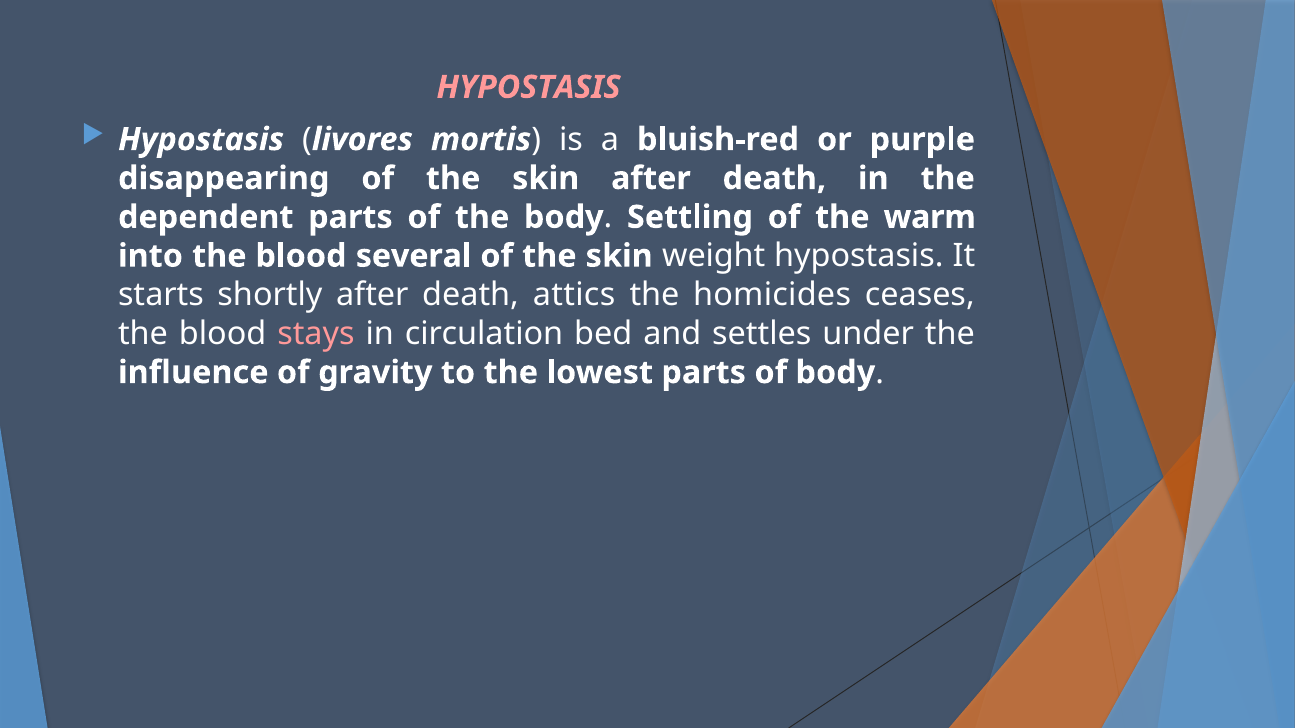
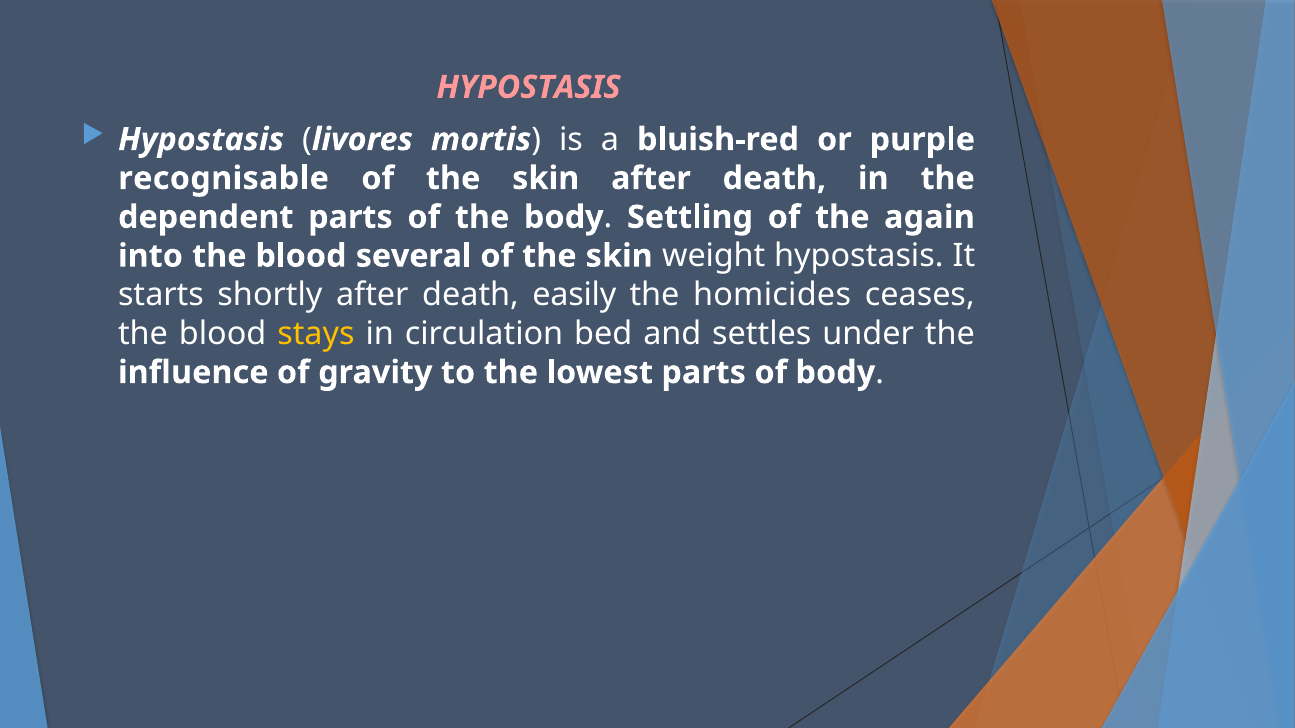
disappearing: disappearing -> recognisable
warm: warm -> again
attics: attics -> easily
stays colour: pink -> yellow
